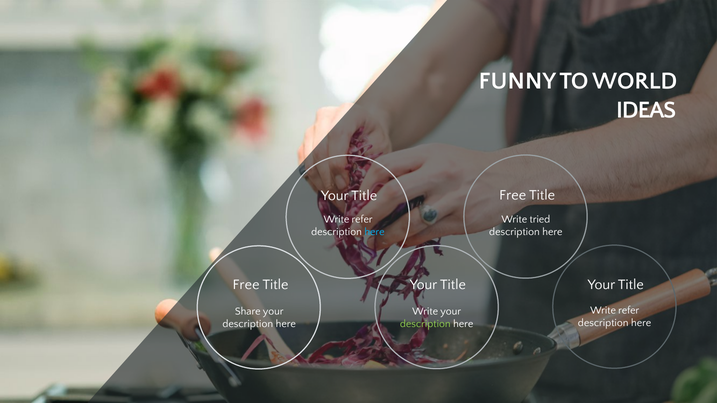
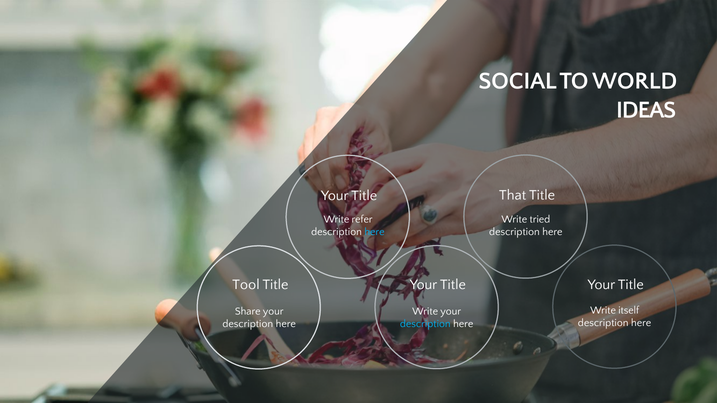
FUNNY: FUNNY -> SOCIAL
Free at (513, 195): Free -> That
Free at (246, 285): Free -> Tool
refer at (629, 311): refer -> itself
description at (425, 324) colour: light green -> light blue
